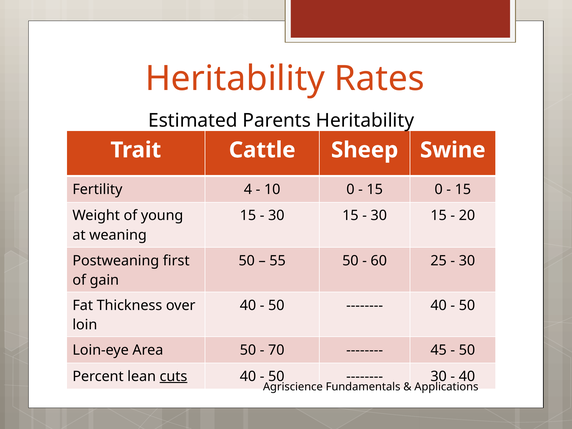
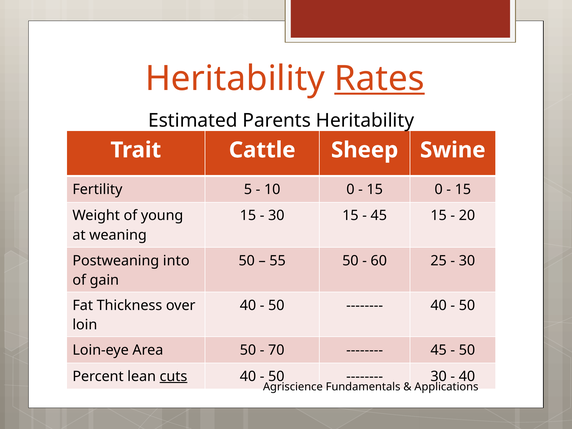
Rates underline: none -> present
4: 4 -> 5
30 at (379, 216): 30 -> 45
first: first -> into
